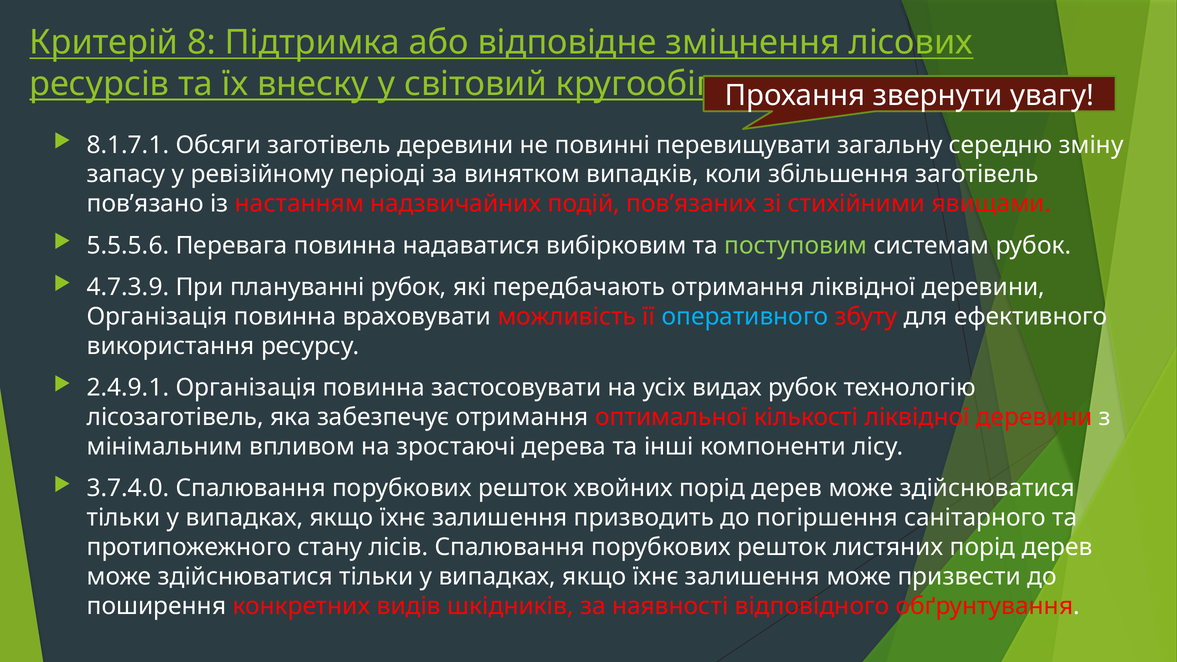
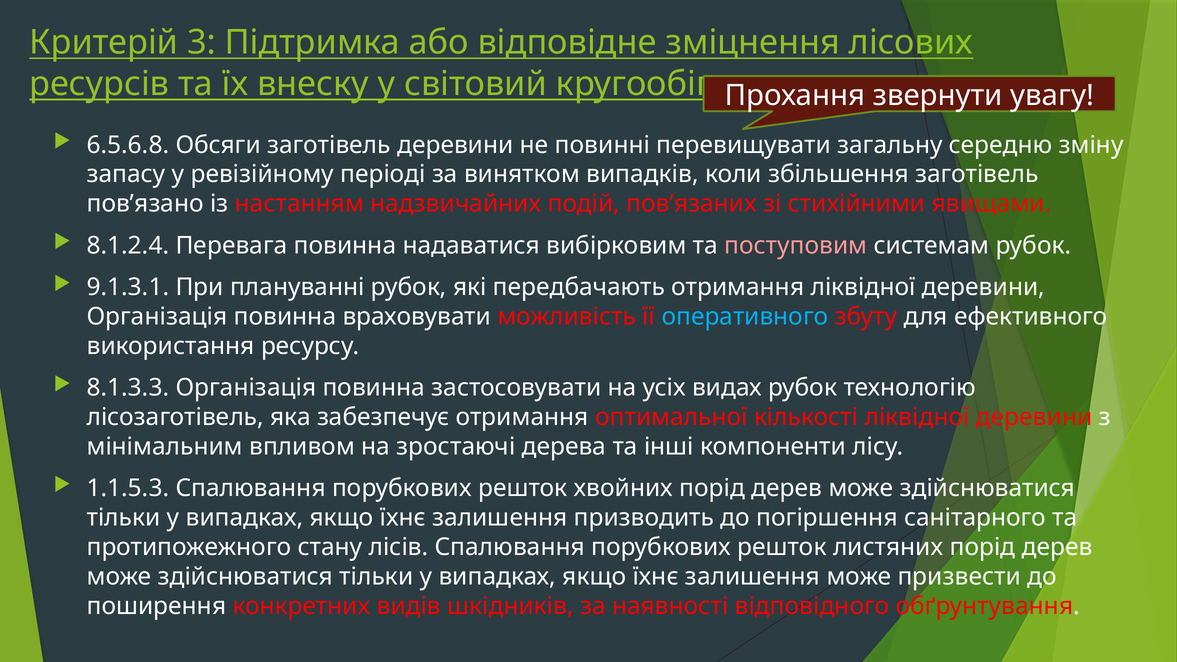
8: 8 -> 3
8.1.7.1: 8.1.7.1 -> 6.5.6.8
5.5.5.6: 5.5.5.6 -> 8.1.2.4
поступовим colour: light green -> pink
4.7.3.9: 4.7.3.9 -> 9.1.3.1
2.4.9.1: 2.4.9.1 -> 8.1.3.3
3.7.4.0: 3.7.4.0 -> 1.1.5.3
